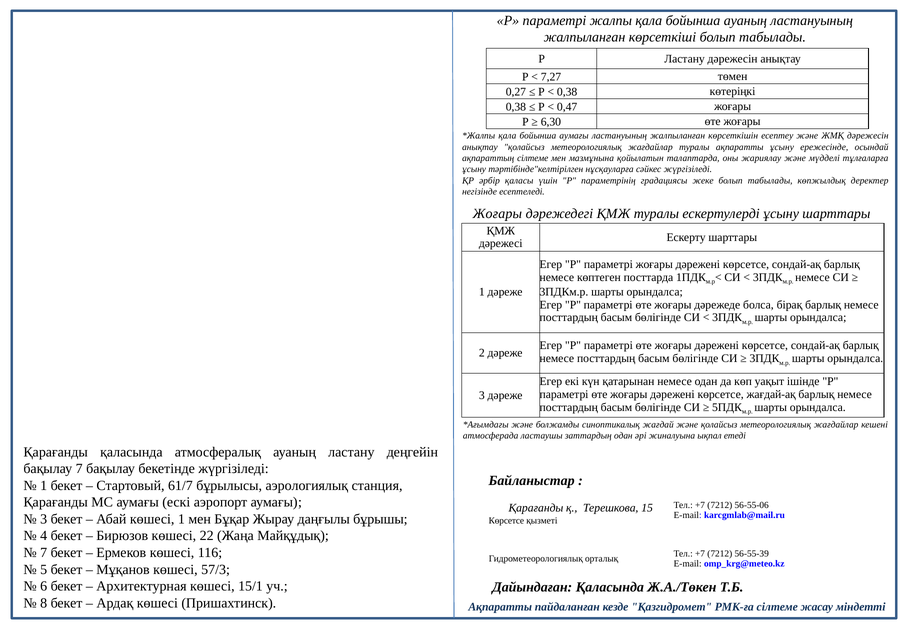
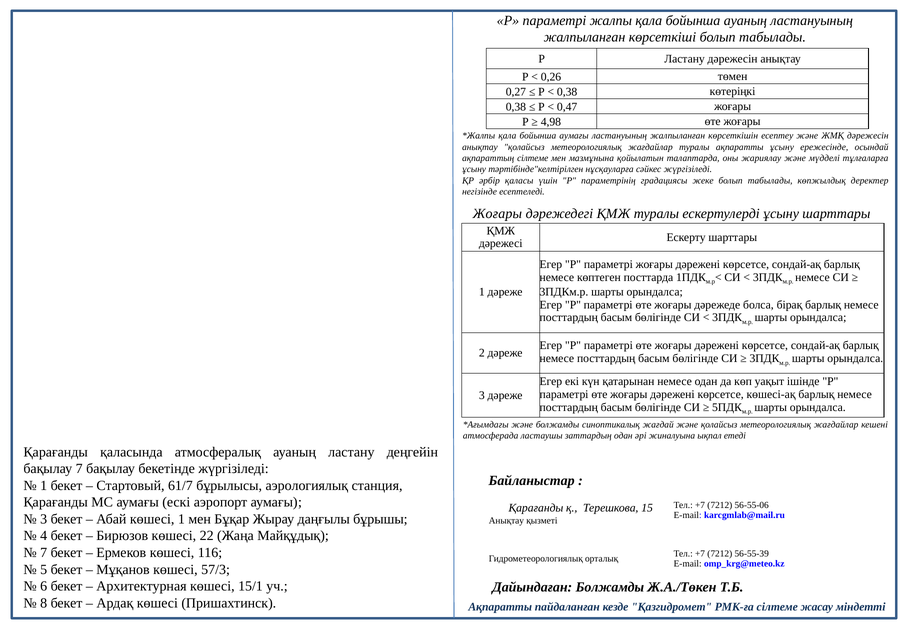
7,27: 7,27 -> 0,26
6,30: 6,30 -> 4,98
жағдай-ақ: жағдай-ақ -> көшесі-ақ
Көрсетсе at (506, 520): Көрсетсе -> Анықтау
Дайындаған Қаласында: Қаласында -> Болжамды
